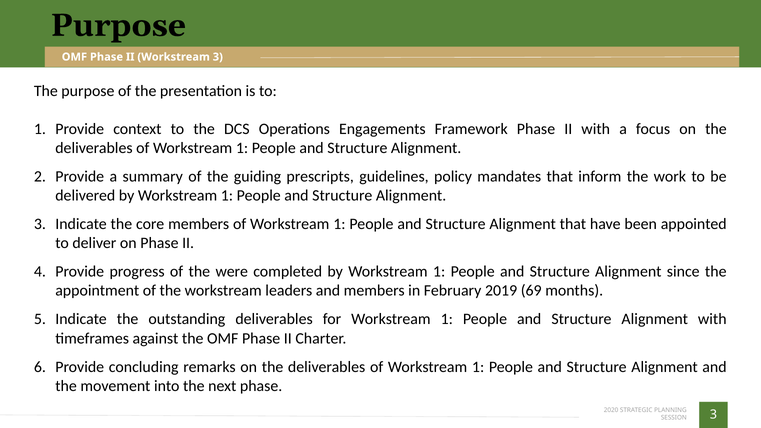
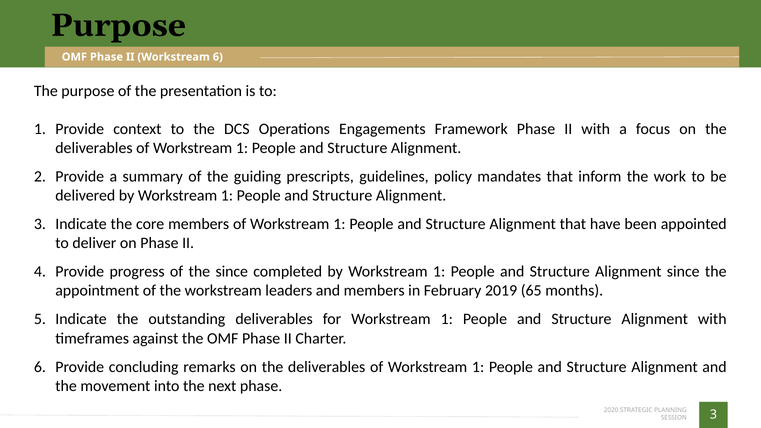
Workstream 3: 3 -> 6
the were: were -> since
69: 69 -> 65
